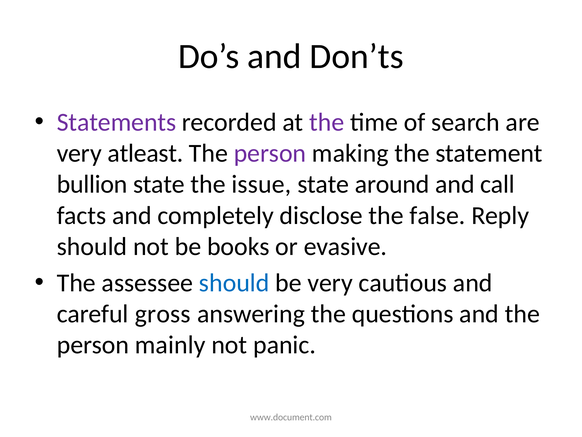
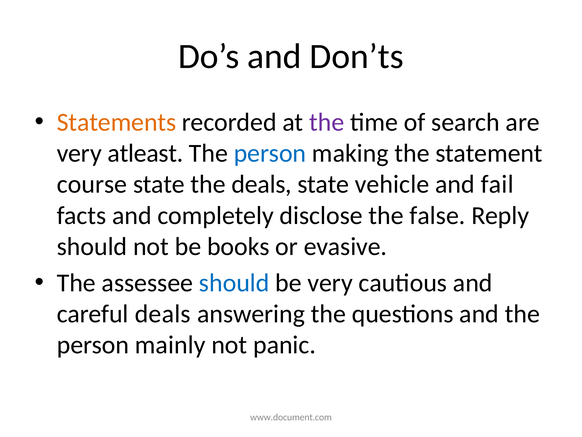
Statements colour: purple -> orange
person at (270, 153) colour: purple -> blue
bullion: bullion -> course
the issue: issue -> deals
around: around -> vehicle
call: call -> fail
careful gross: gross -> deals
